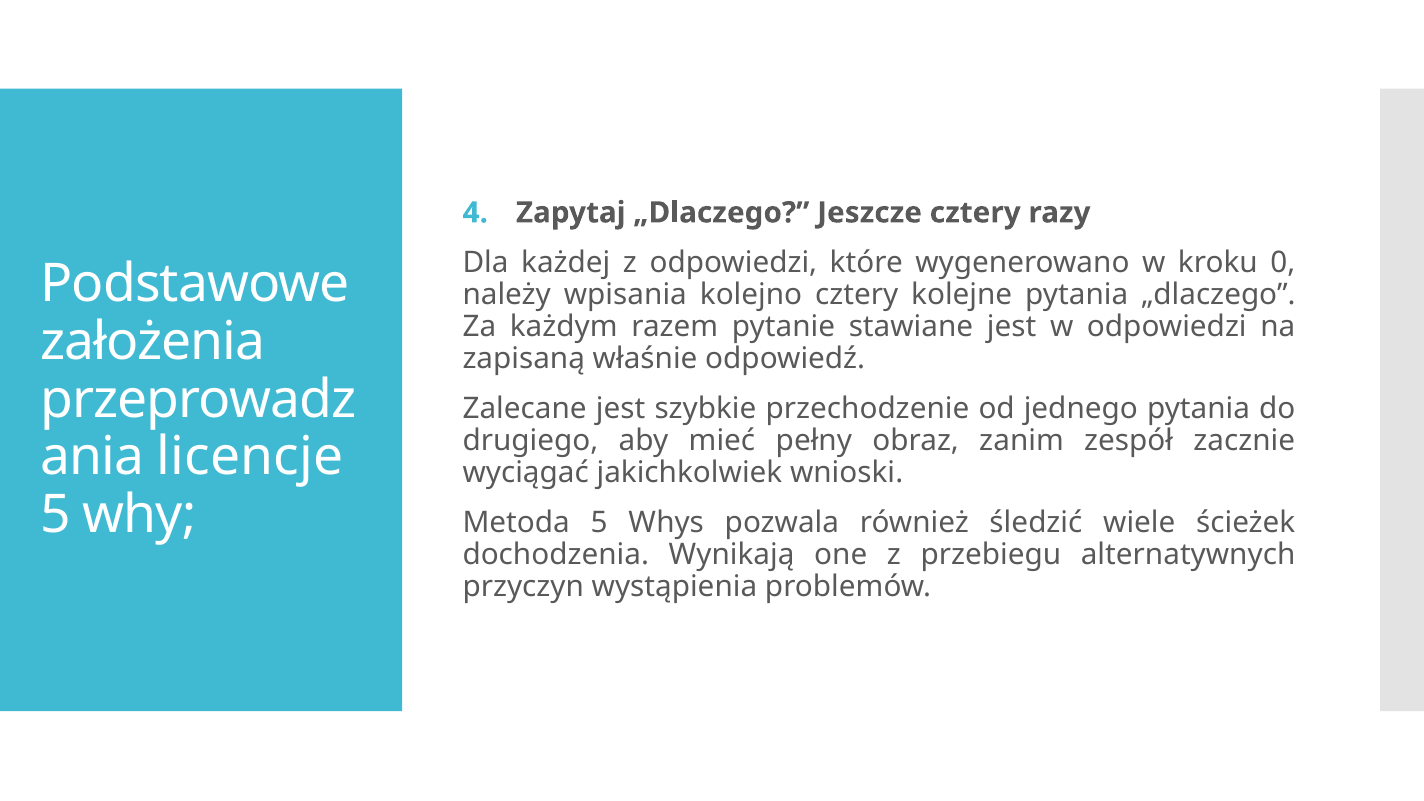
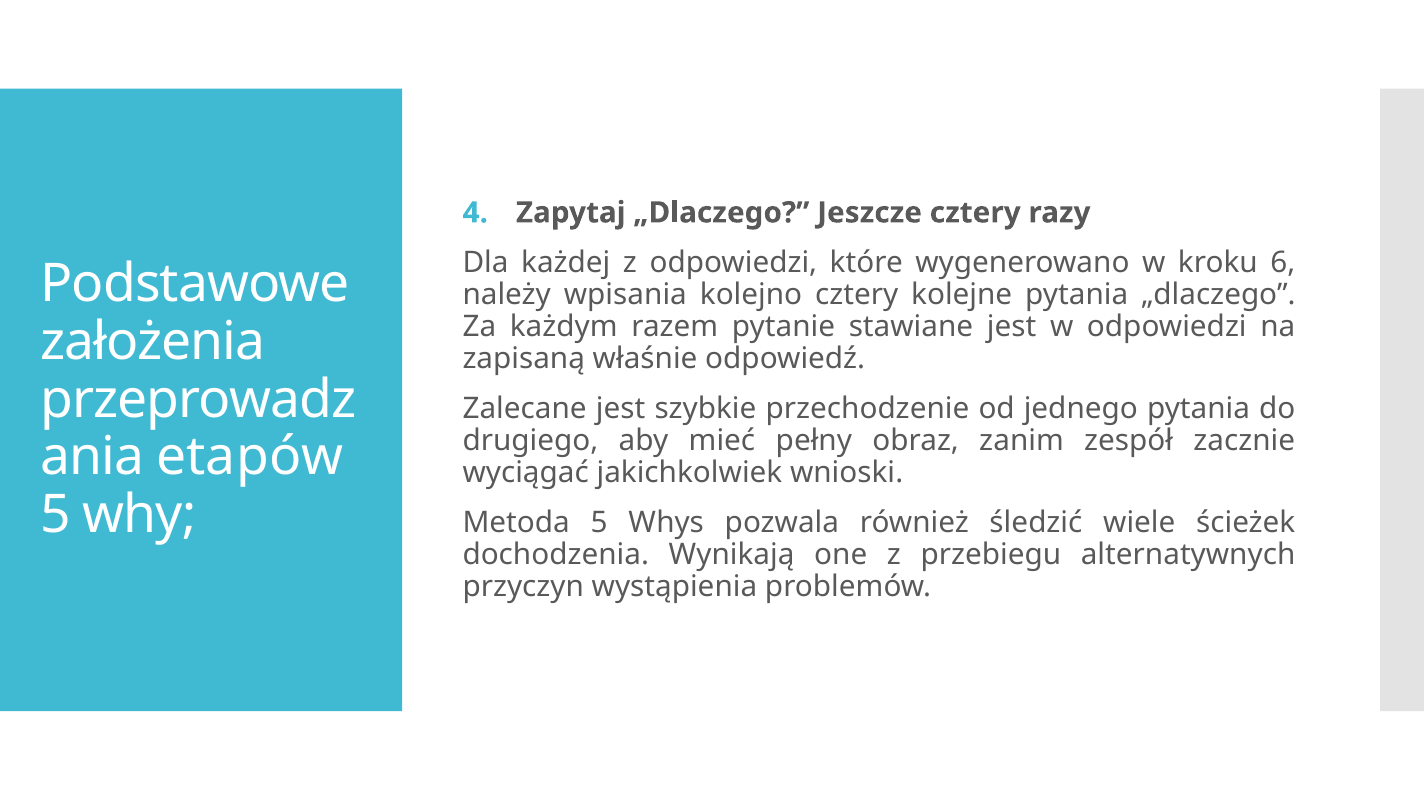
0: 0 -> 6
licencje: licencje -> etapów
